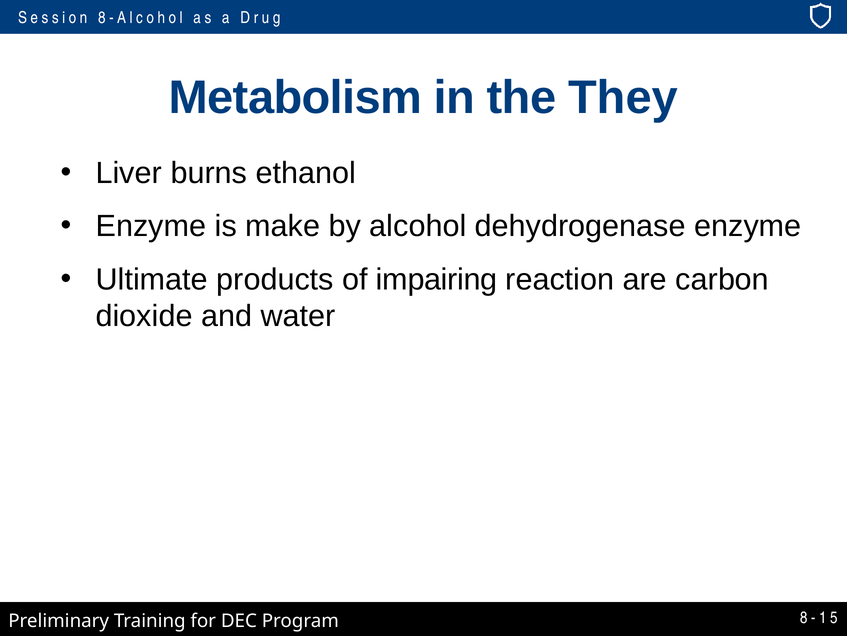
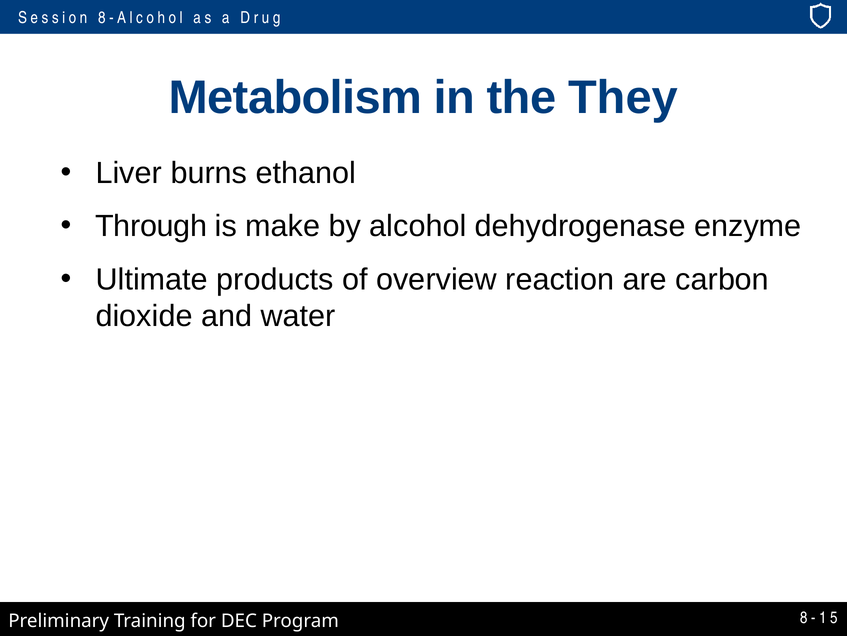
Enzyme at (151, 226): Enzyme -> Through
impairing: impairing -> overview
